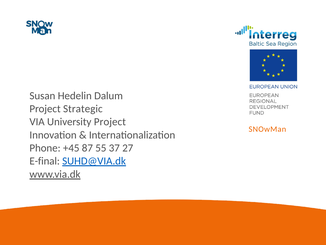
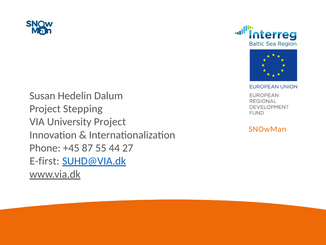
Strategic: Strategic -> Stepping
37: 37 -> 44
E-final: E-final -> E-first
